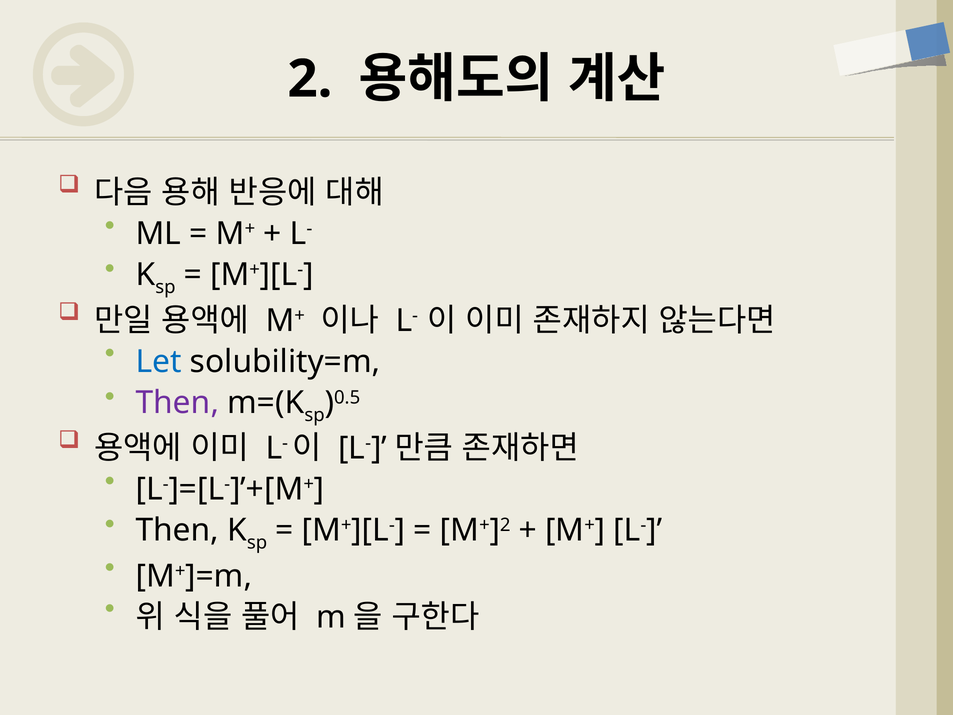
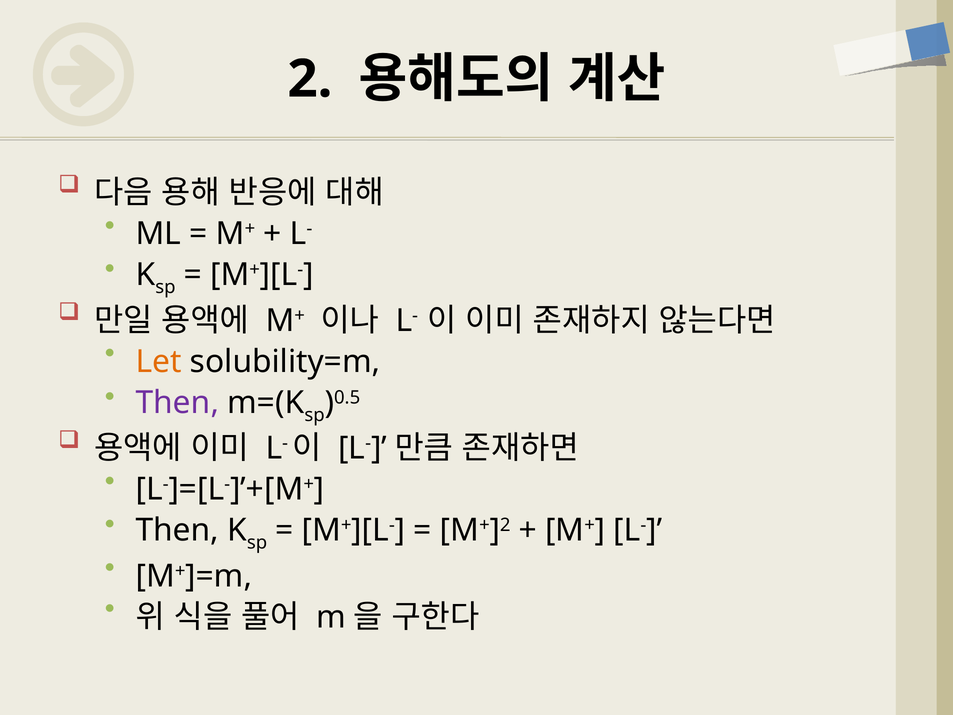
Let colour: blue -> orange
